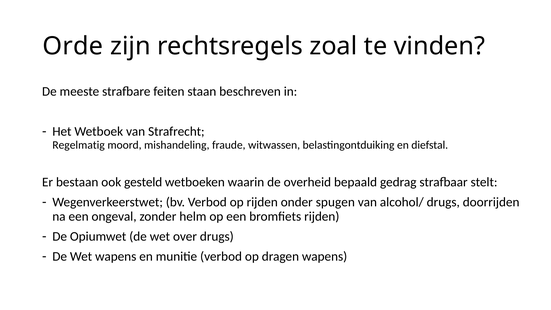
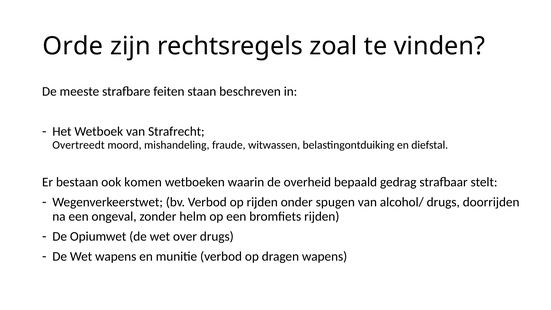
Regelmatig: Regelmatig -> Overtreedt
gesteld: gesteld -> komen
